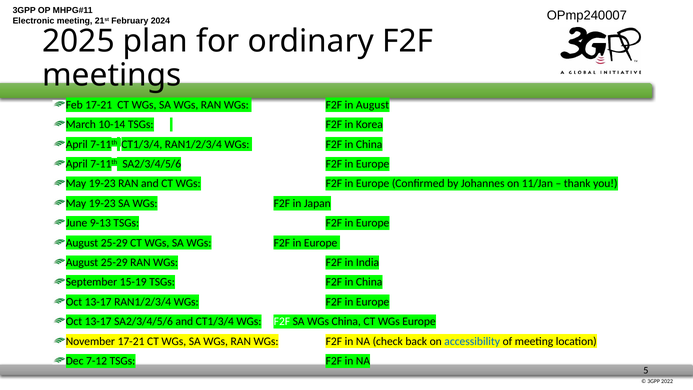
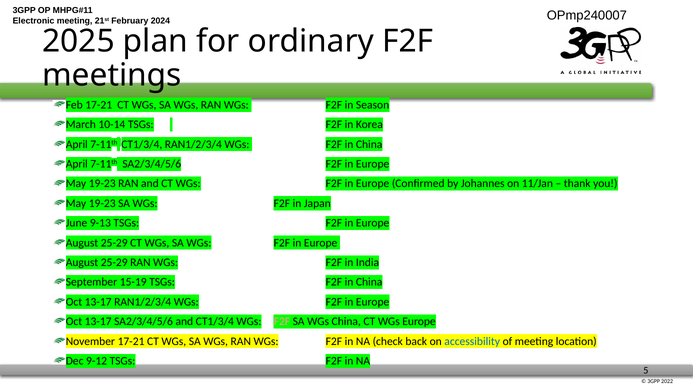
in August: August -> Season
F2F at (282, 321) colour: white -> pink
7-12: 7-12 -> 9-12
